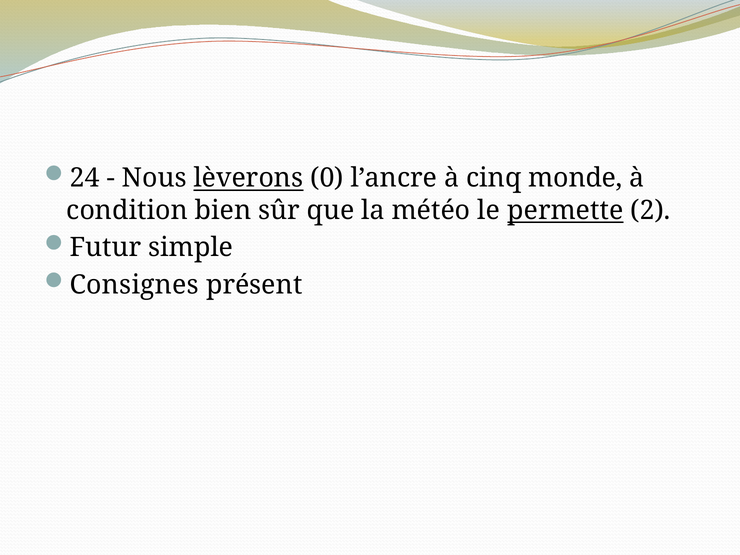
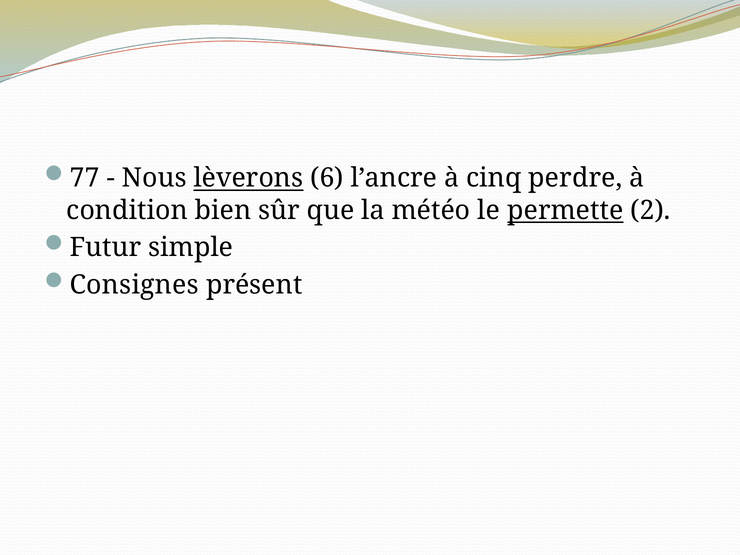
24: 24 -> 77
0: 0 -> 6
monde: monde -> perdre
